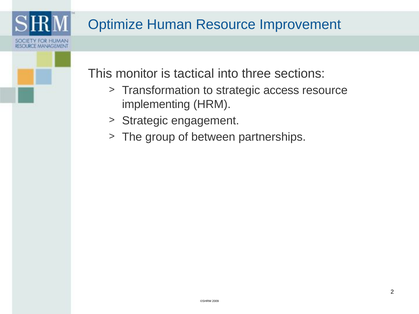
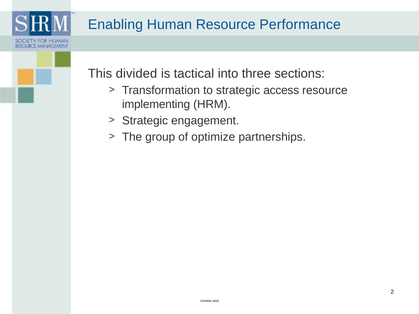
Optimize: Optimize -> Enabling
Improvement: Improvement -> Performance
monitor: monitor -> divided
between: between -> optimize
